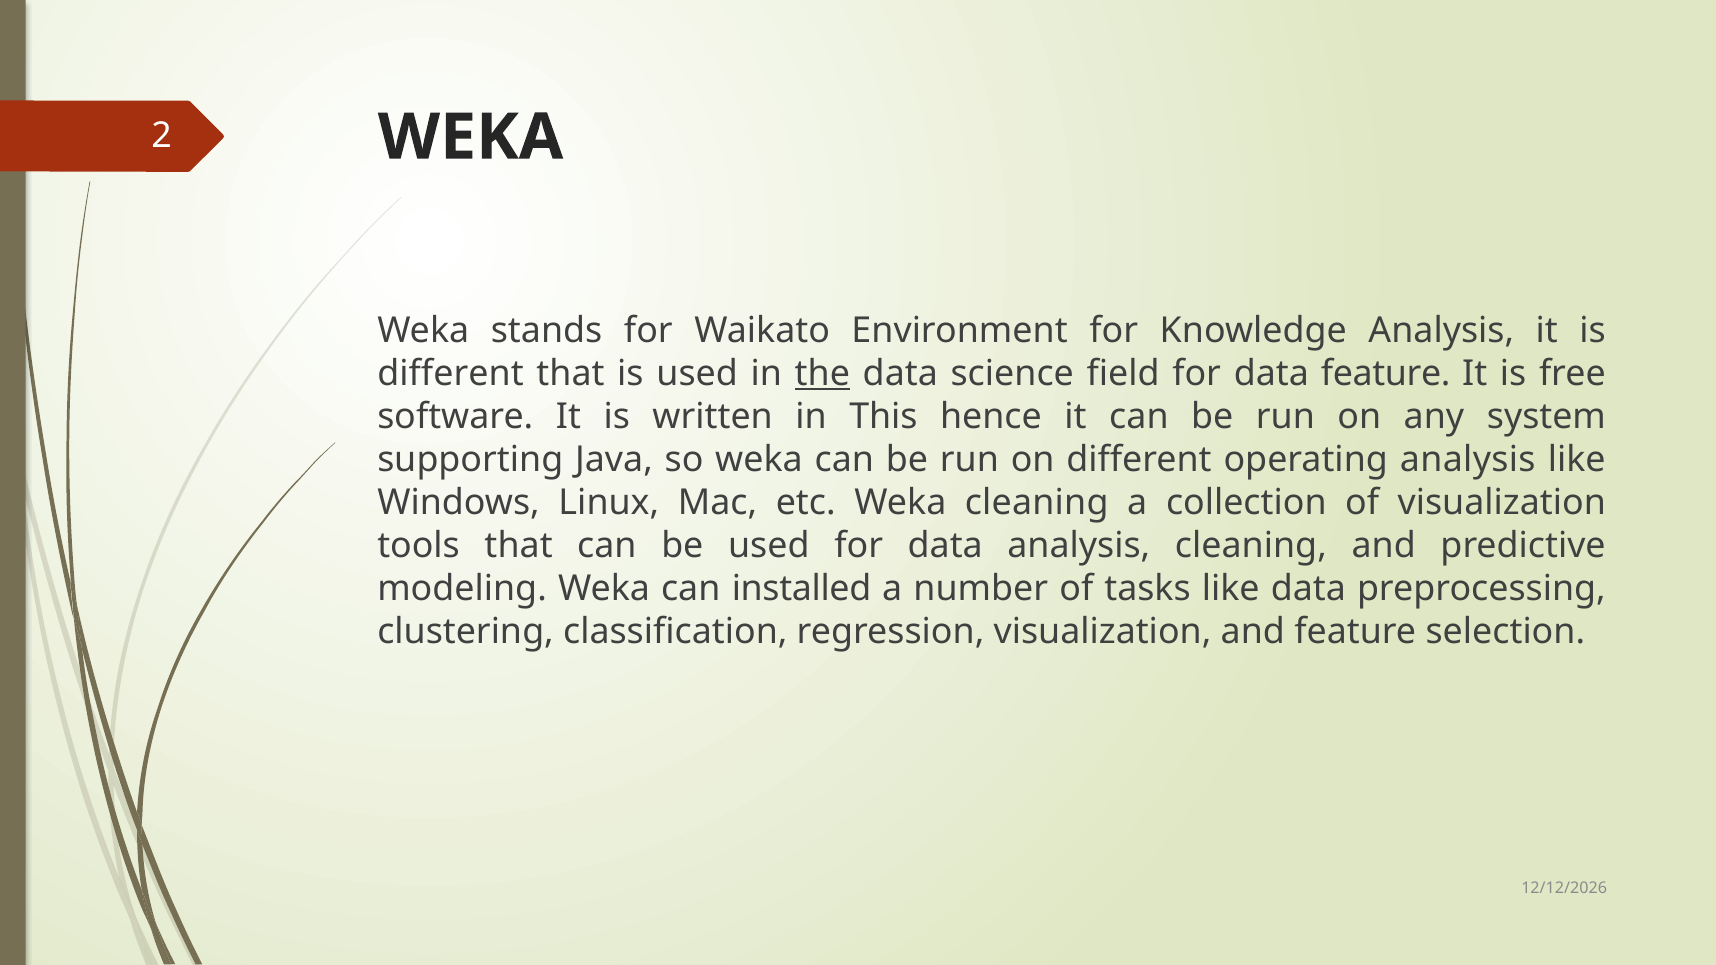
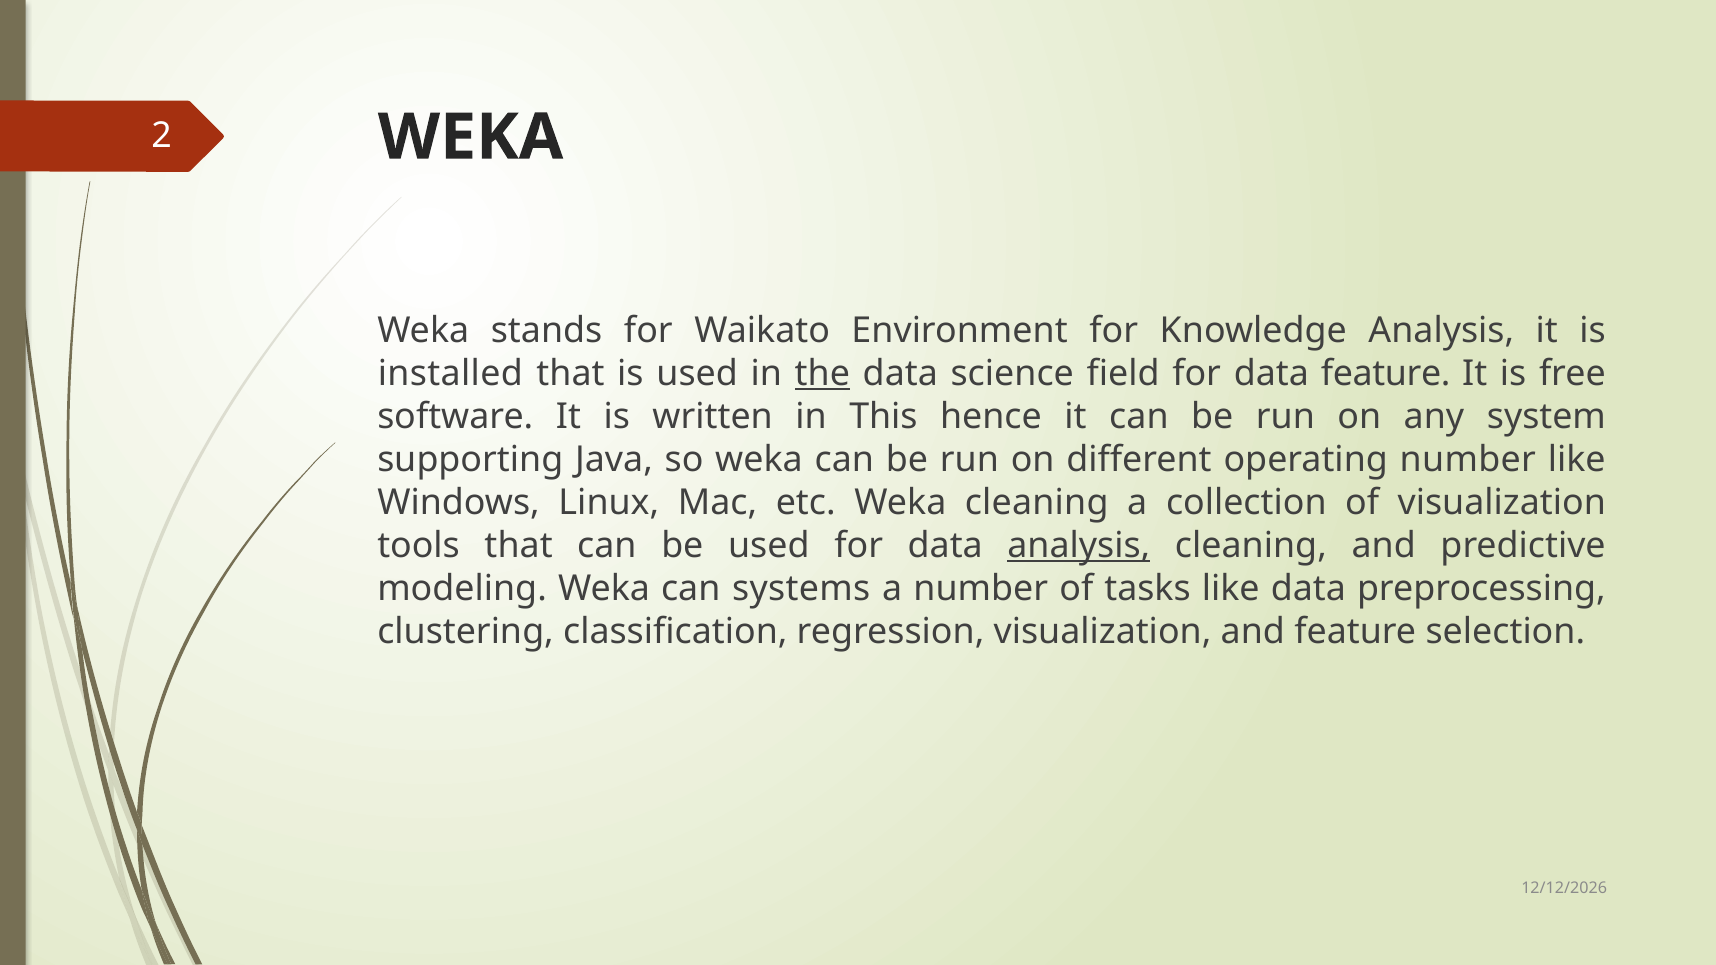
different at (450, 374): different -> installed
operating analysis: analysis -> number
analysis at (1079, 546) underline: none -> present
installed: installed -> systems
